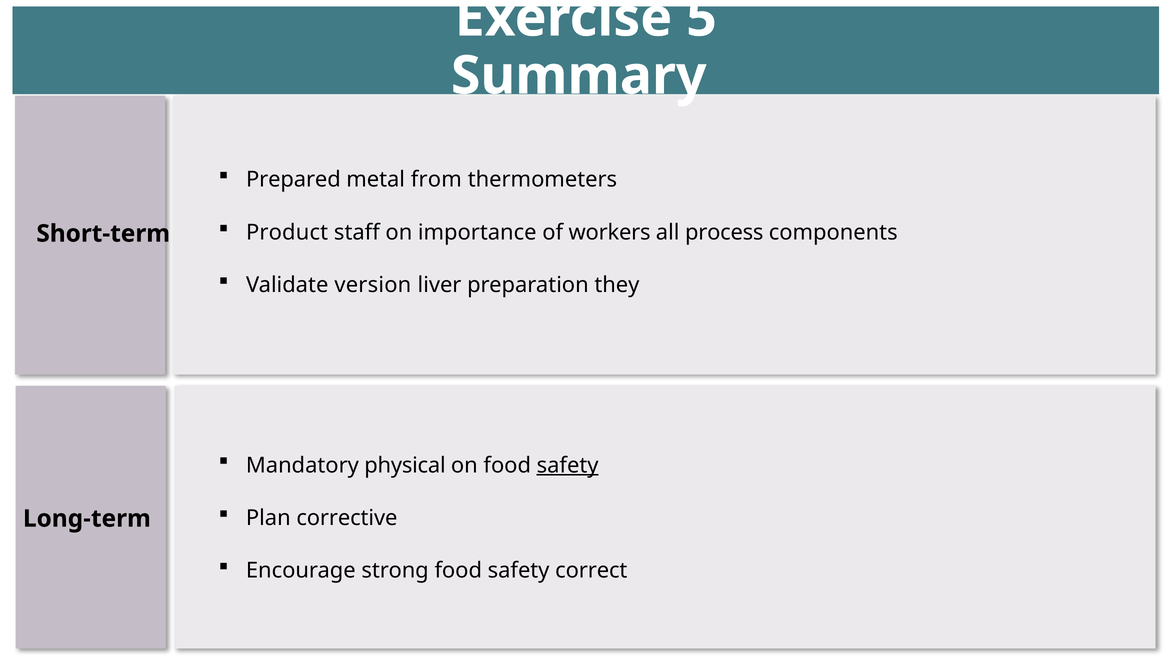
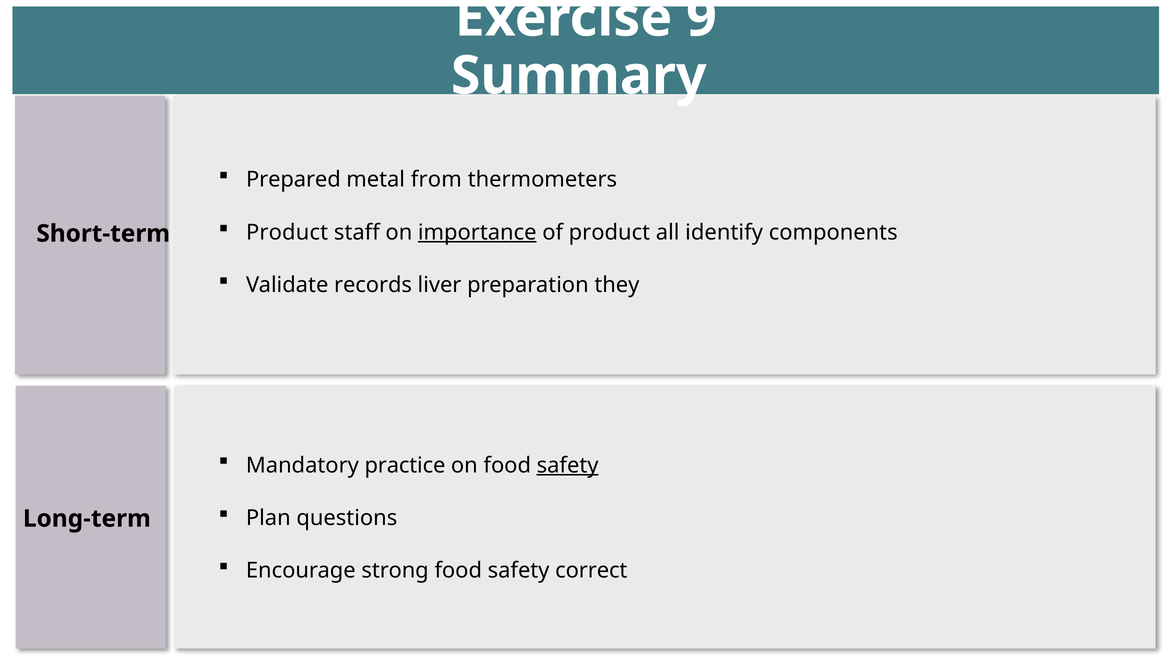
5: 5 -> 9
importance underline: none -> present
of workers: workers -> product
process: process -> identify
version: version -> records
physical: physical -> practice
corrective: corrective -> questions
